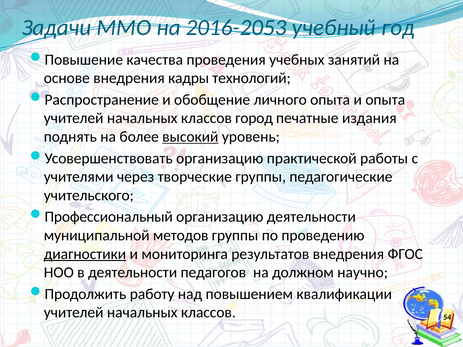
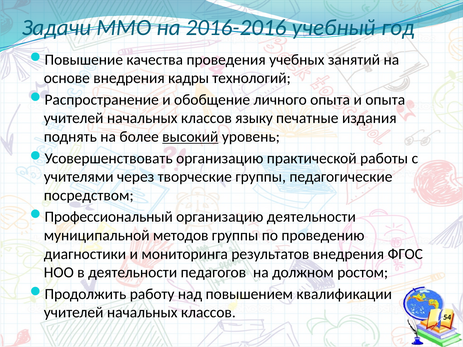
2016-2053: 2016-2053 -> 2016-2016
город: город -> языку
учительского: учительского -> посредством
диагностики underline: present -> none
научно: научно -> ростом
